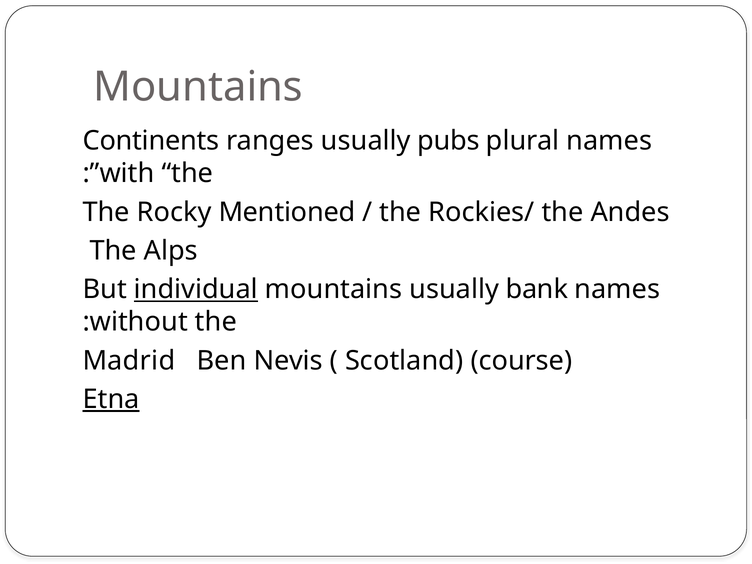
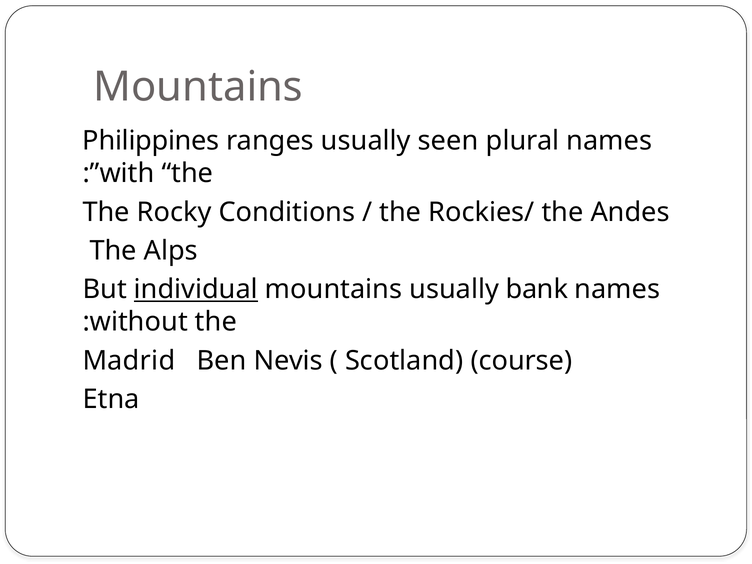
Continents: Continents -> Philippines
pubs: pubs -> seen
Mentioned: Mentioned -> Conditions
Etna underline: present -> none
